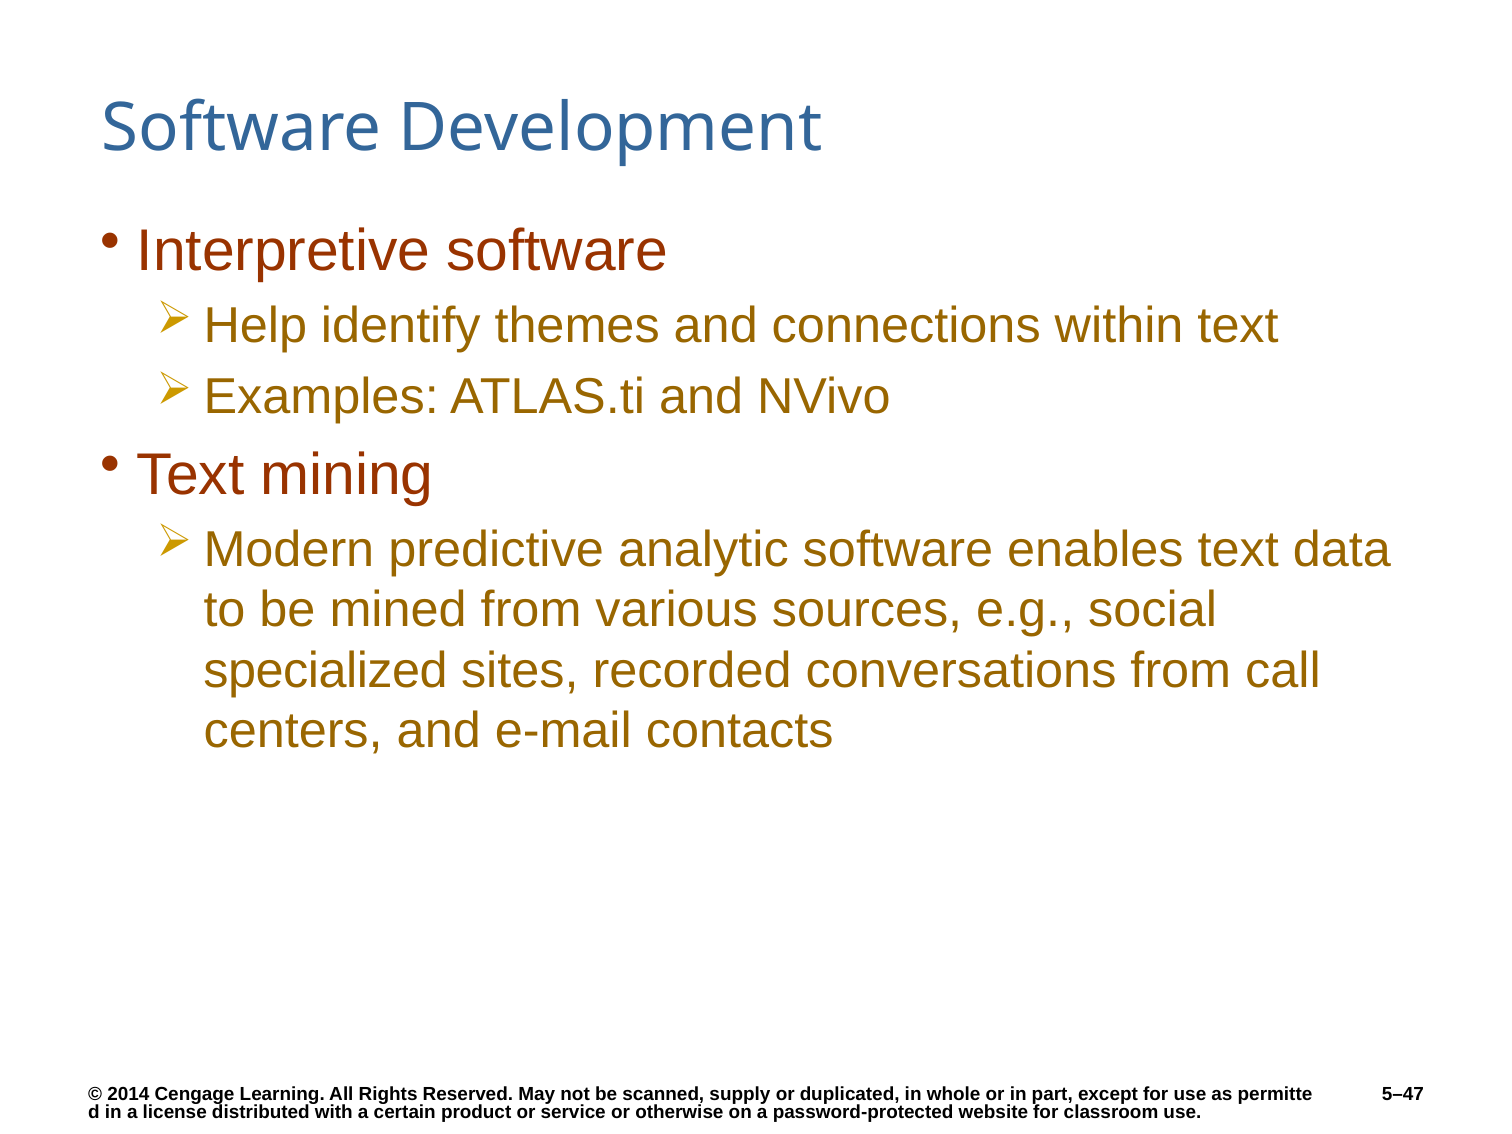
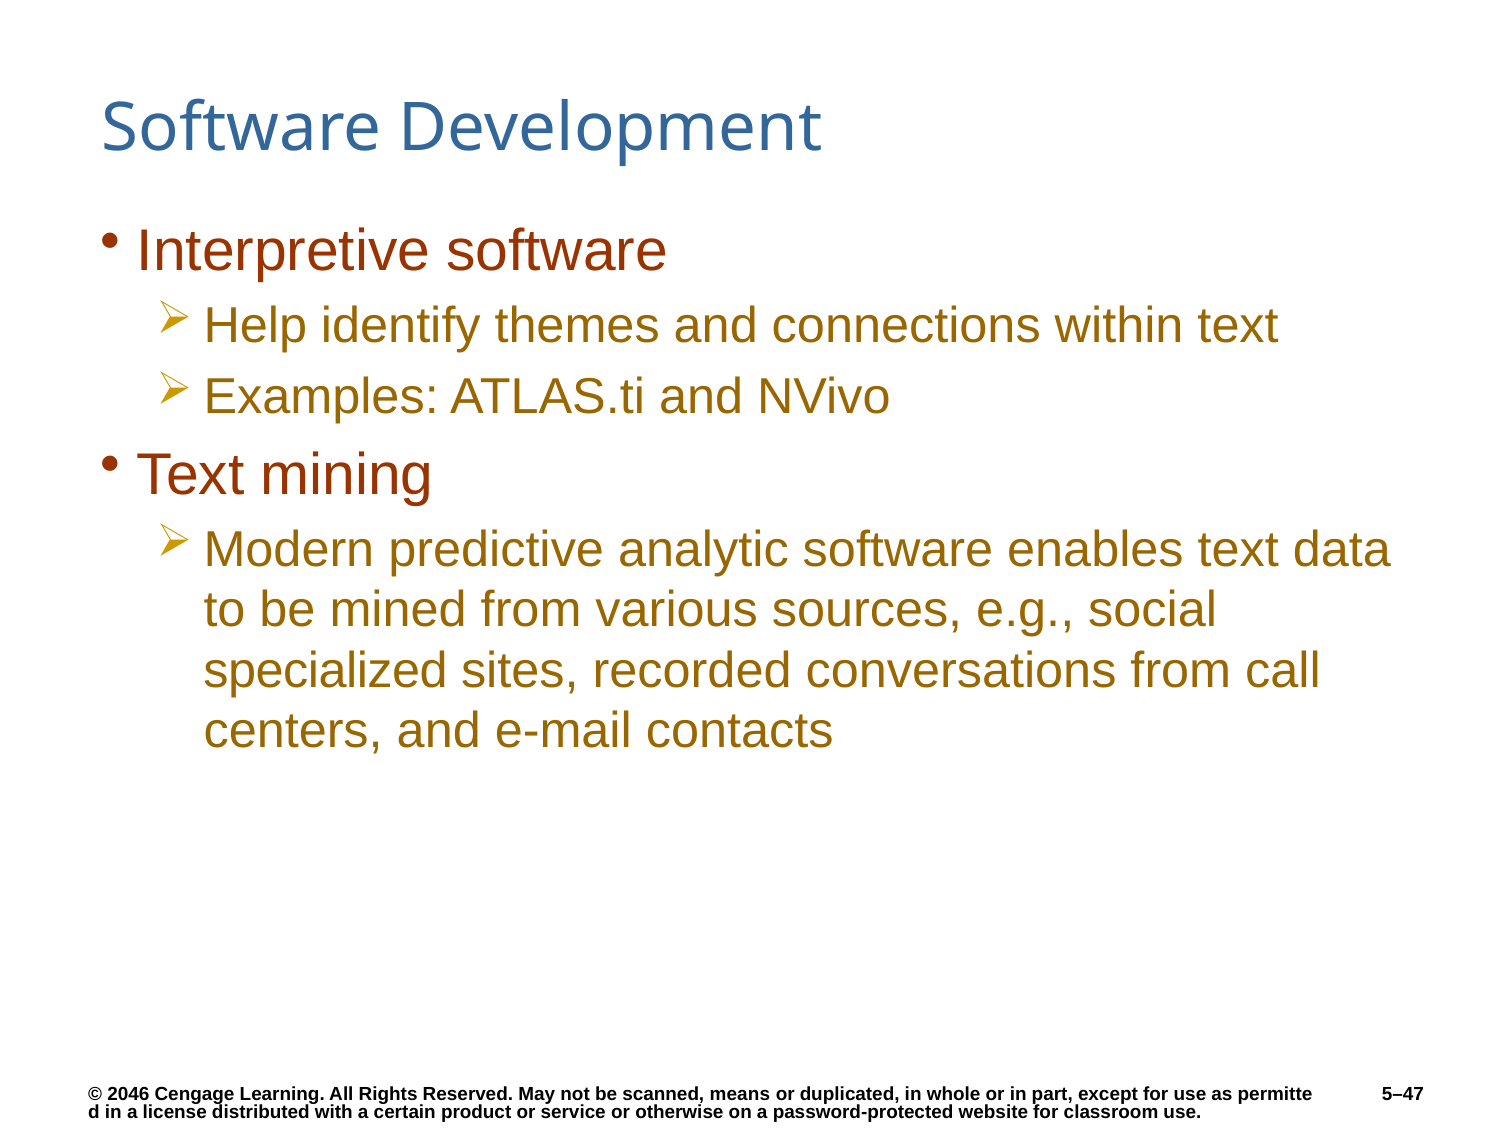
2014: 2014 -> 2046
supply: supply -> means
